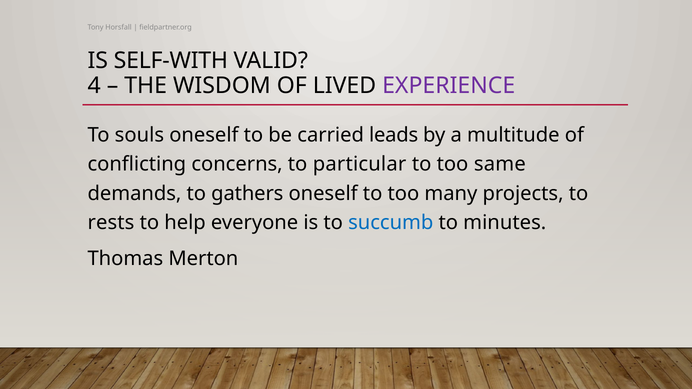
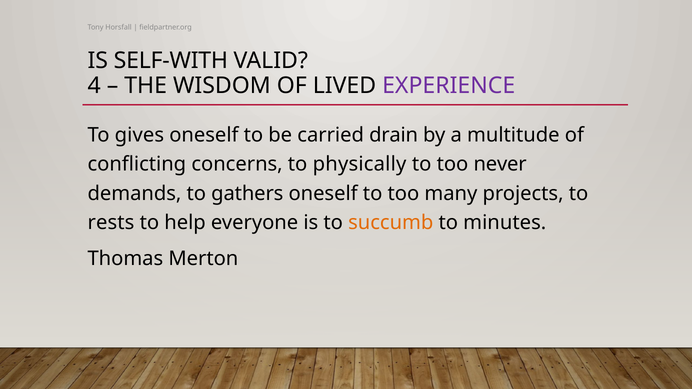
souls: souls -> gives
leads: leads -> drain
particular: particular -> physically
same: same -> never
succumb colour: blue -> orange
